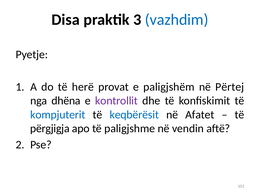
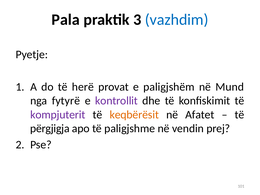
Disa: Disa -> Pala
Përtej: Përtej -> Mund
dhëna: dhëna -> fytyrë
kompjuterit colour: blue -> purple
keqbërësit colour: blue -> orange
aftë: aftë -> prej
